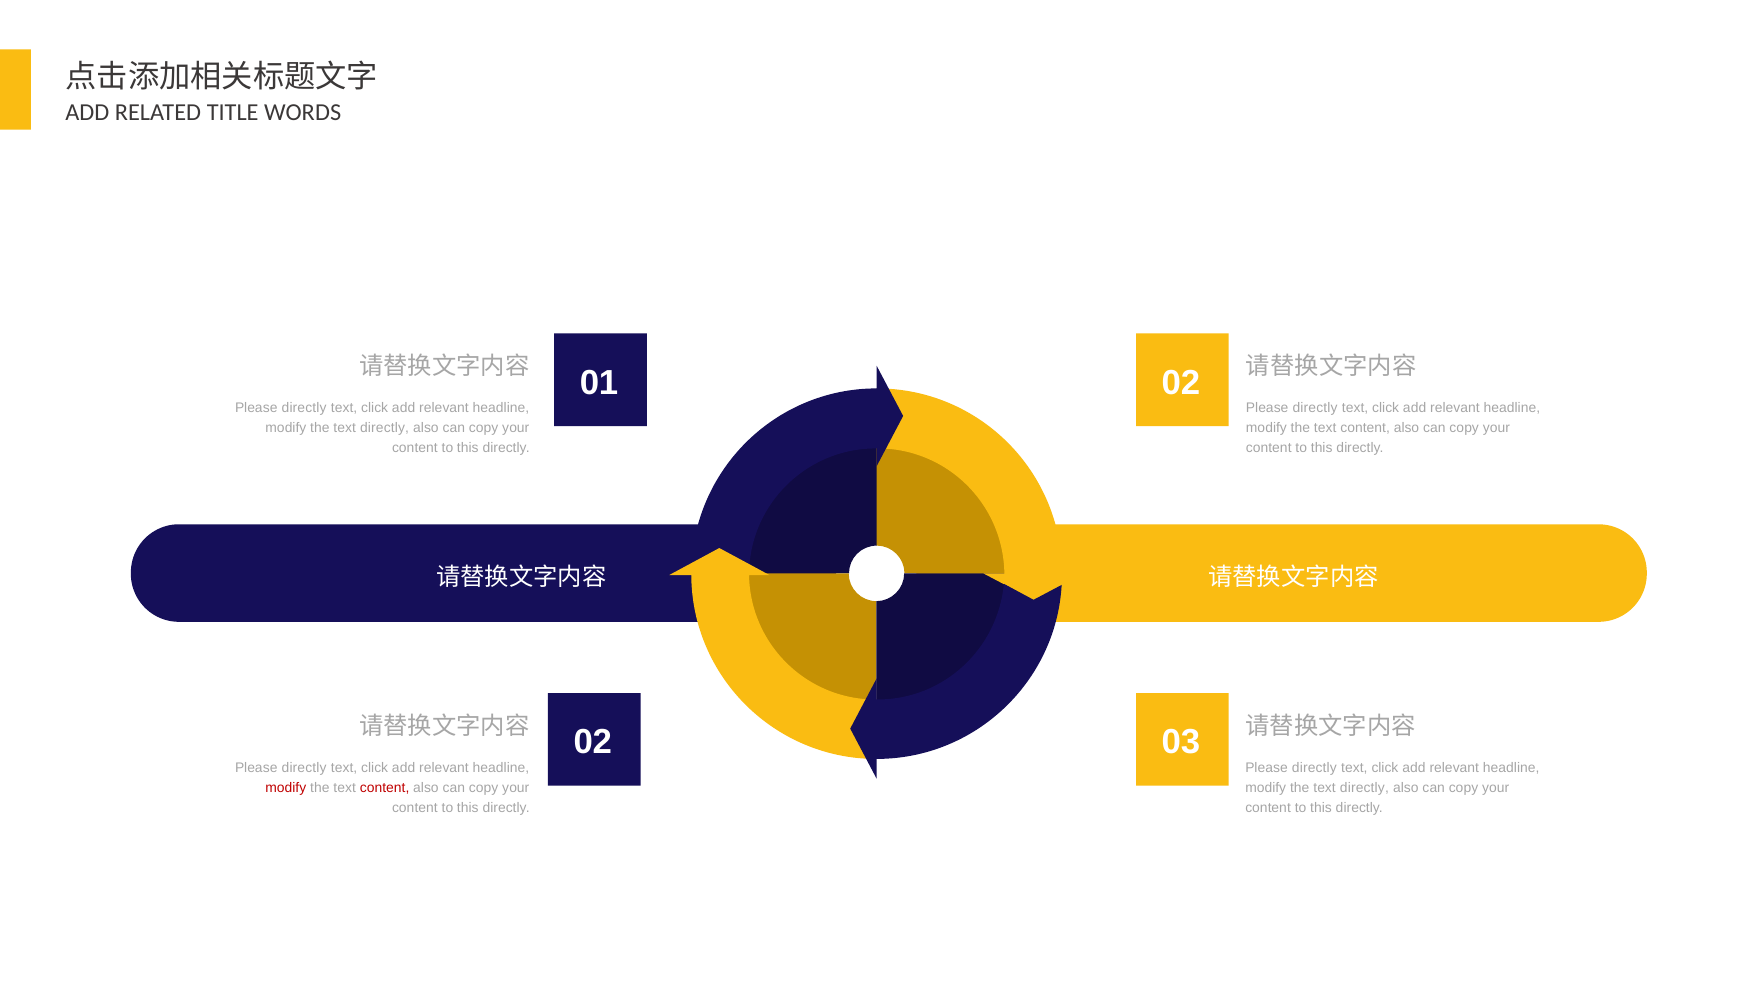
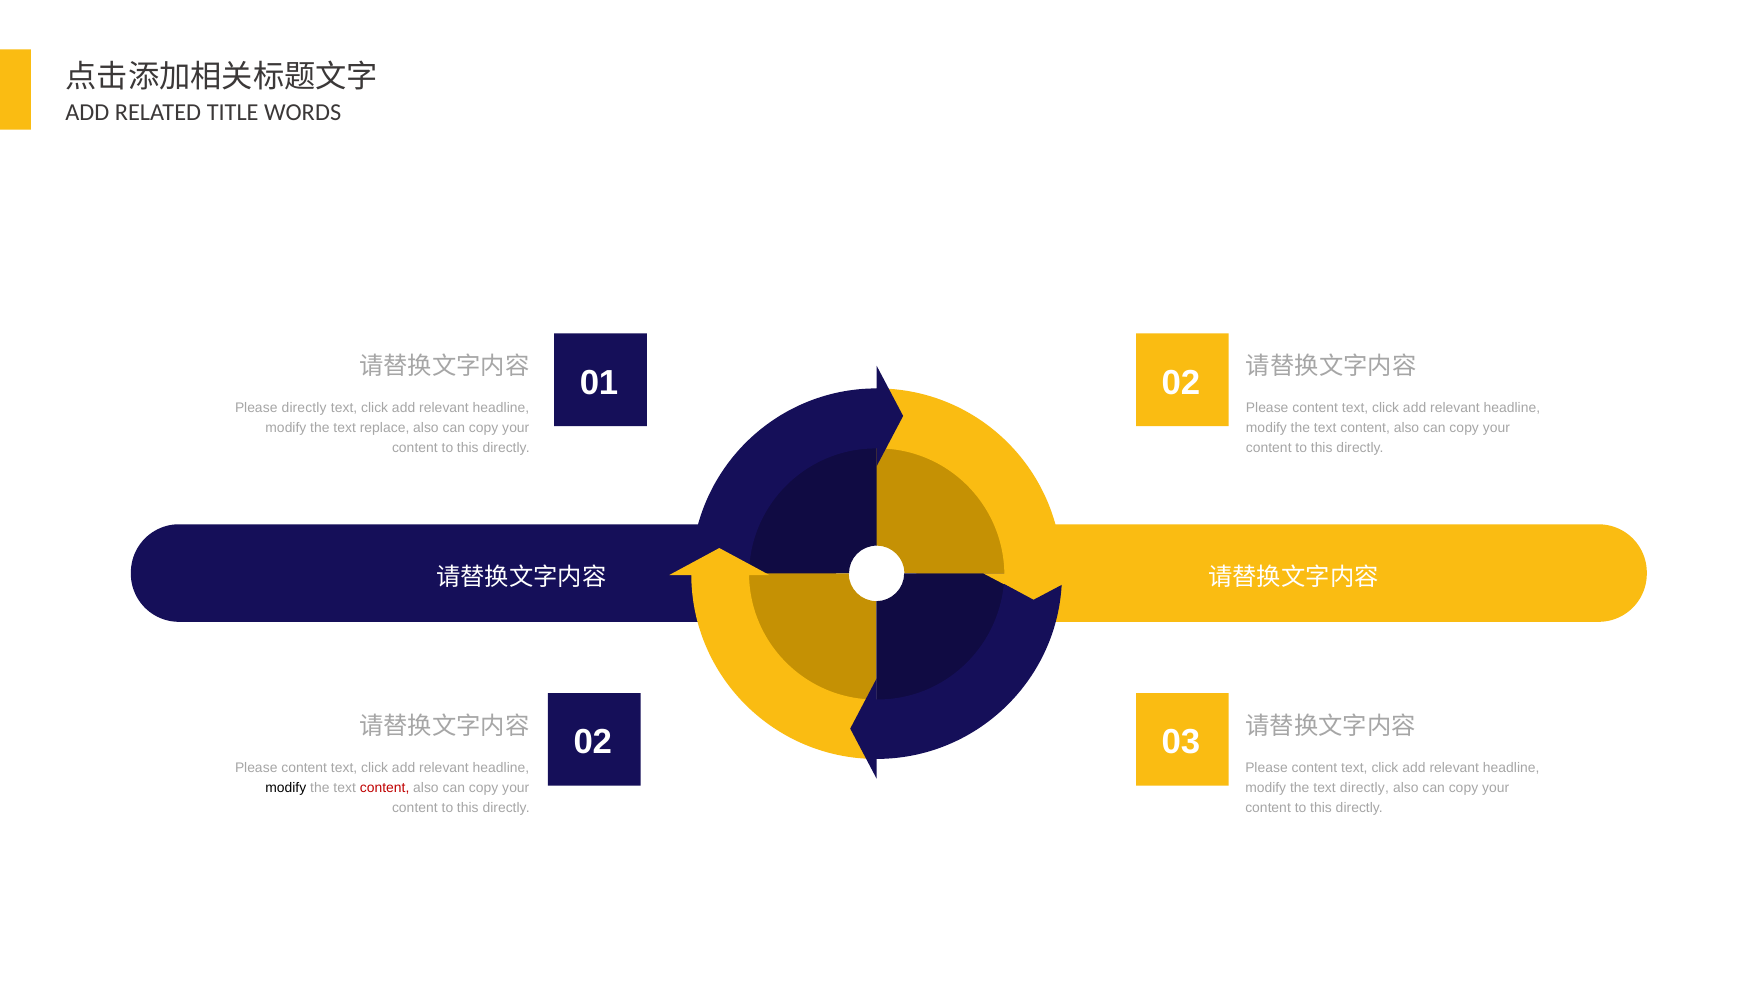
directly at (1315, 408): directly -> content
directly at (385, 428): directly -> replace
directly at (304, 768): directly -> content
directly at (1314, 768): directly -> content
modify at (286, 788) colour: red -> black
